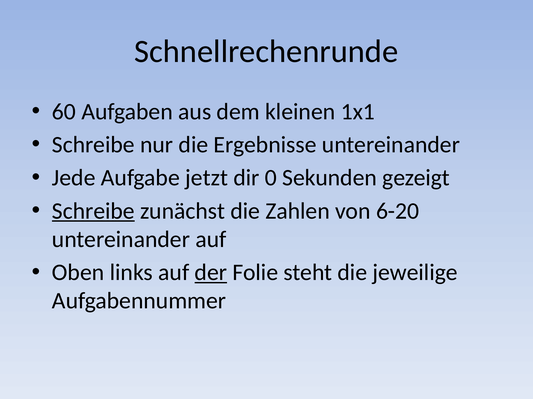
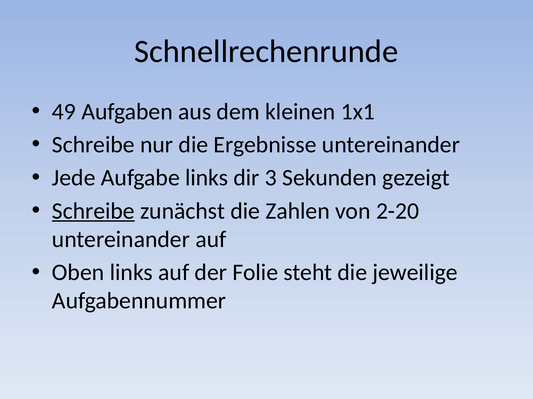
60: 60 -> 49
Aufgabe jetzt: jetzt -> links
0: 0 -> 3
6-20: 6-20 -> 2-20
der underline: present -> none
